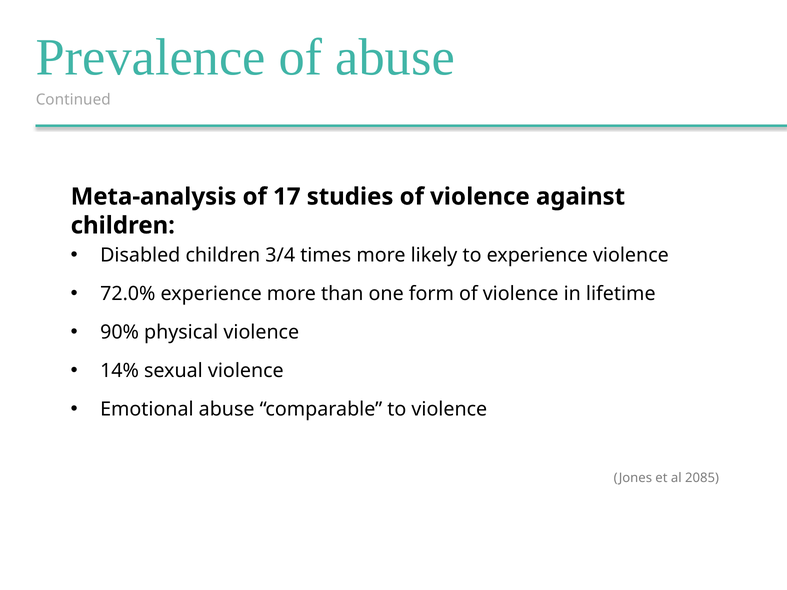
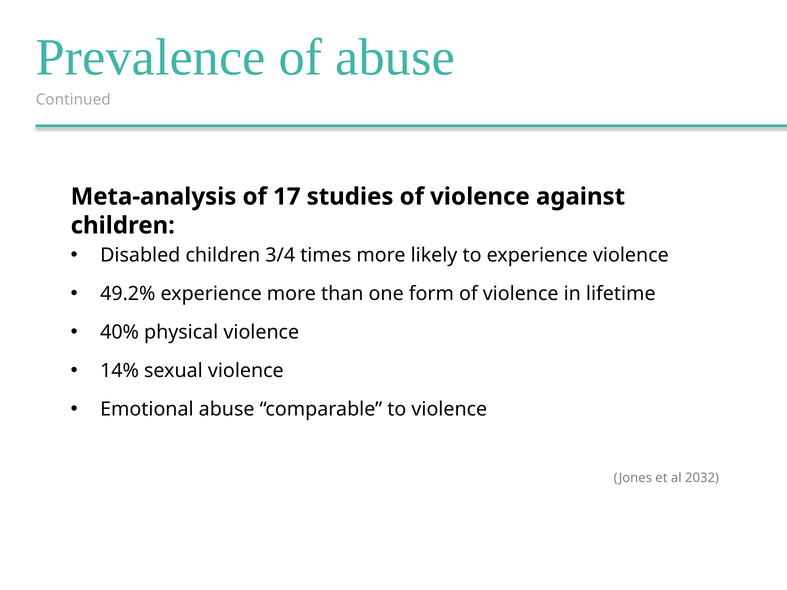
72.0%: 72.0% -> 49.2%
90%: 90% -> 40%
2085: 2085 -> 2032
